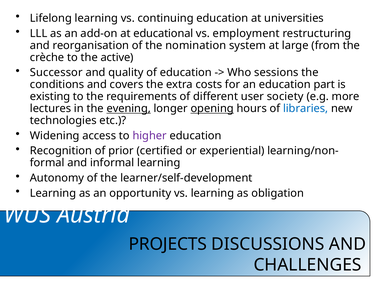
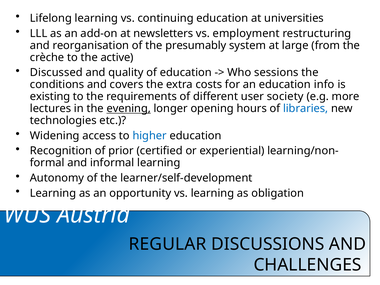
educational: educational -> newsletters
nomination: nomination -> presumably
Successor: Successor -> Discussed
part: part -> info
opening underline: present -> none
higher colour: purple -> blue
PROJECTS: PROJECTS -> REGULAR
